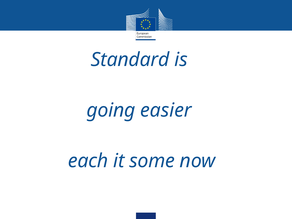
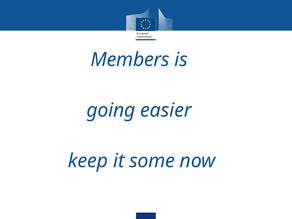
Standard: Standard -> Members
each: each -> keep
